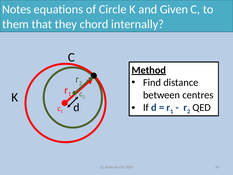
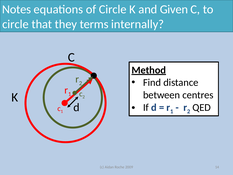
them at (16, 24): them -> circle
chord: chord -> terms
